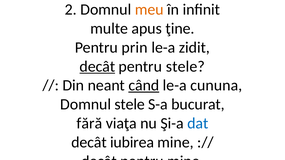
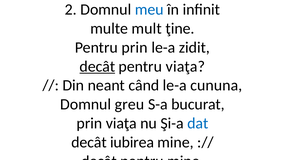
meu colour: orange -> blue
apus: apus -> mult
pentru stele: stele -> viaţa
când underline: present -> none
Domnul stele: stele -> greu
fără at (89, 124): fără -> prin
